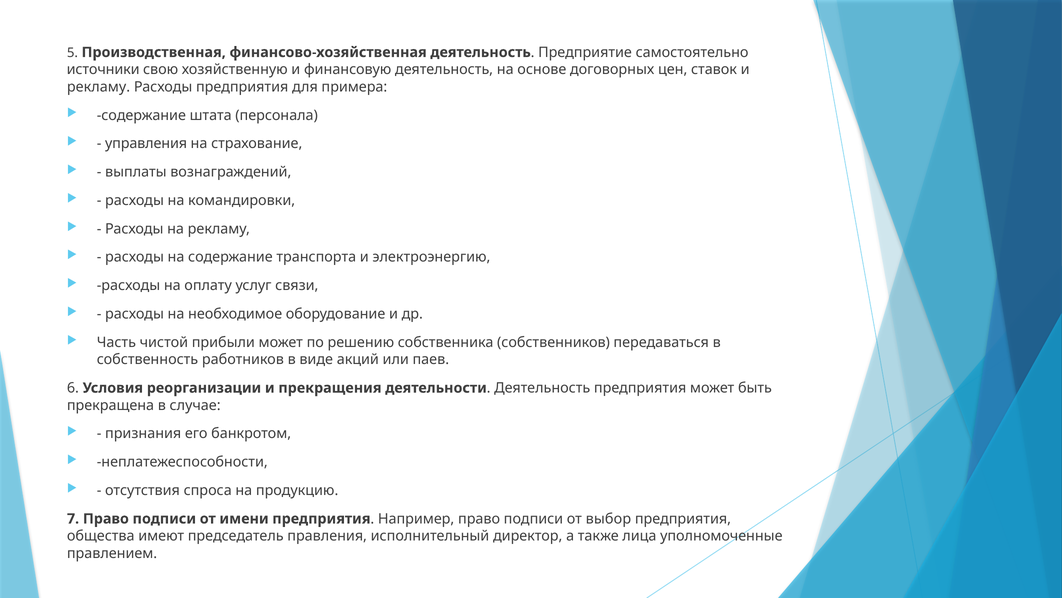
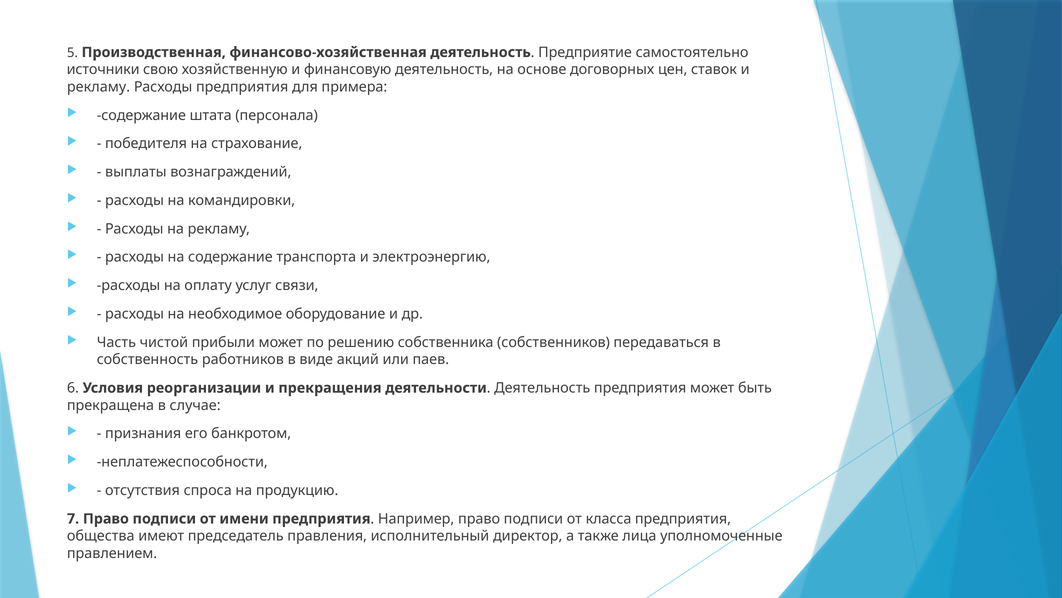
управления: управления -> победителя
выбор: выбор -> класса
